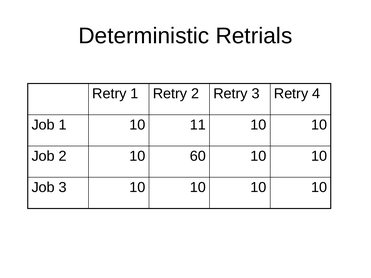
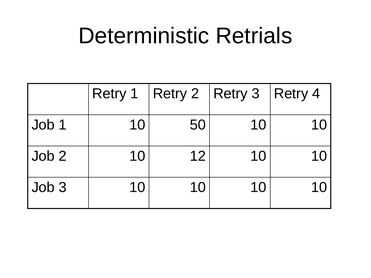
11: 11 -> 50
60: 60 -> 12
